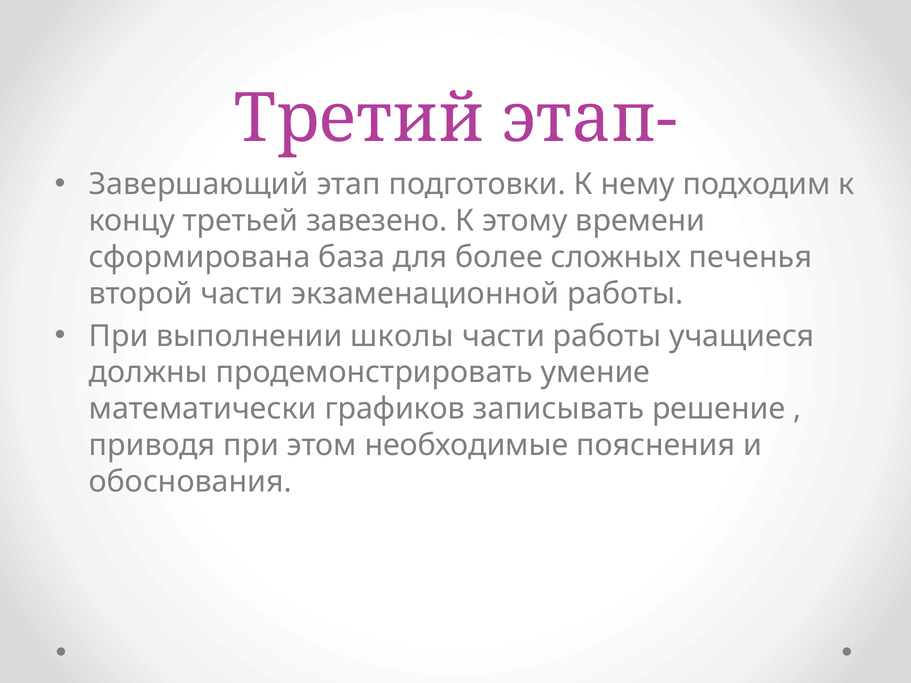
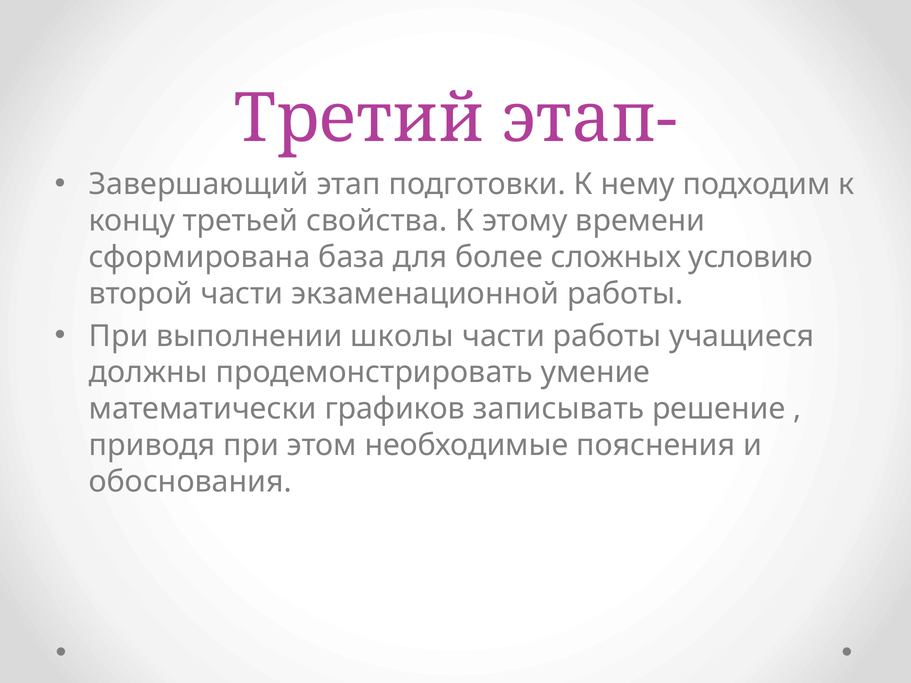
завезено: завезено -> свойства
печенья: печенья -> условию
